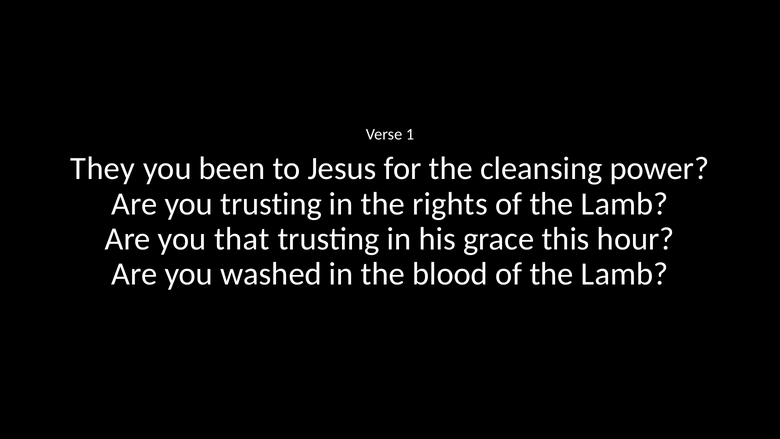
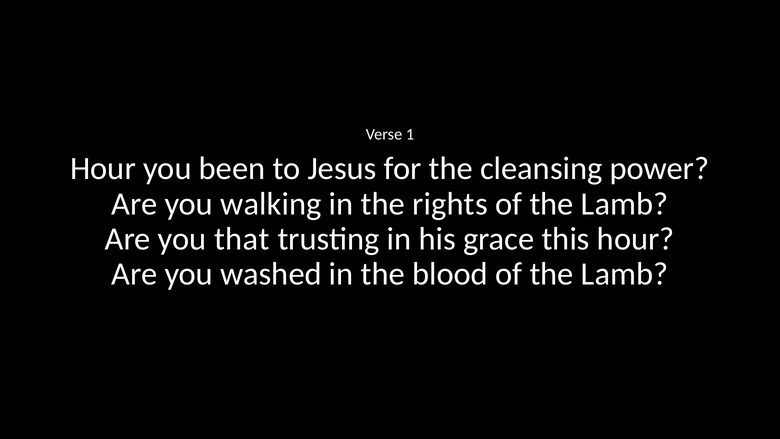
They at (103, 169): They -> Hour
you trusting: trusting -> walking
